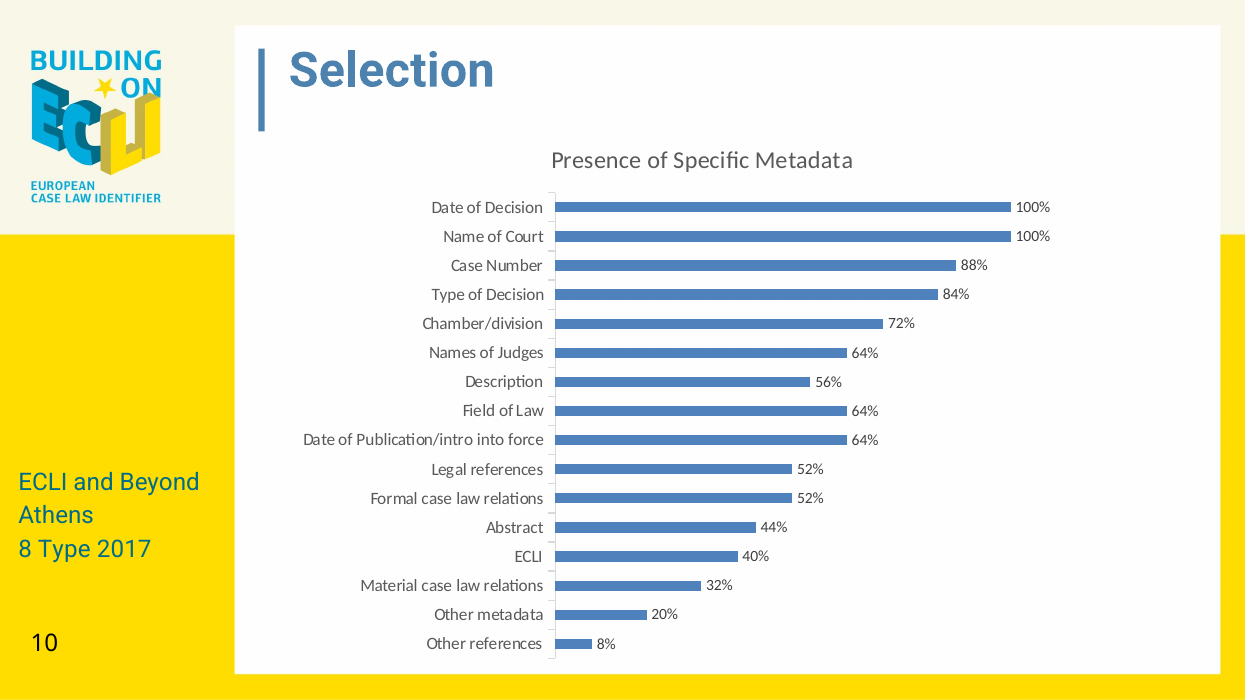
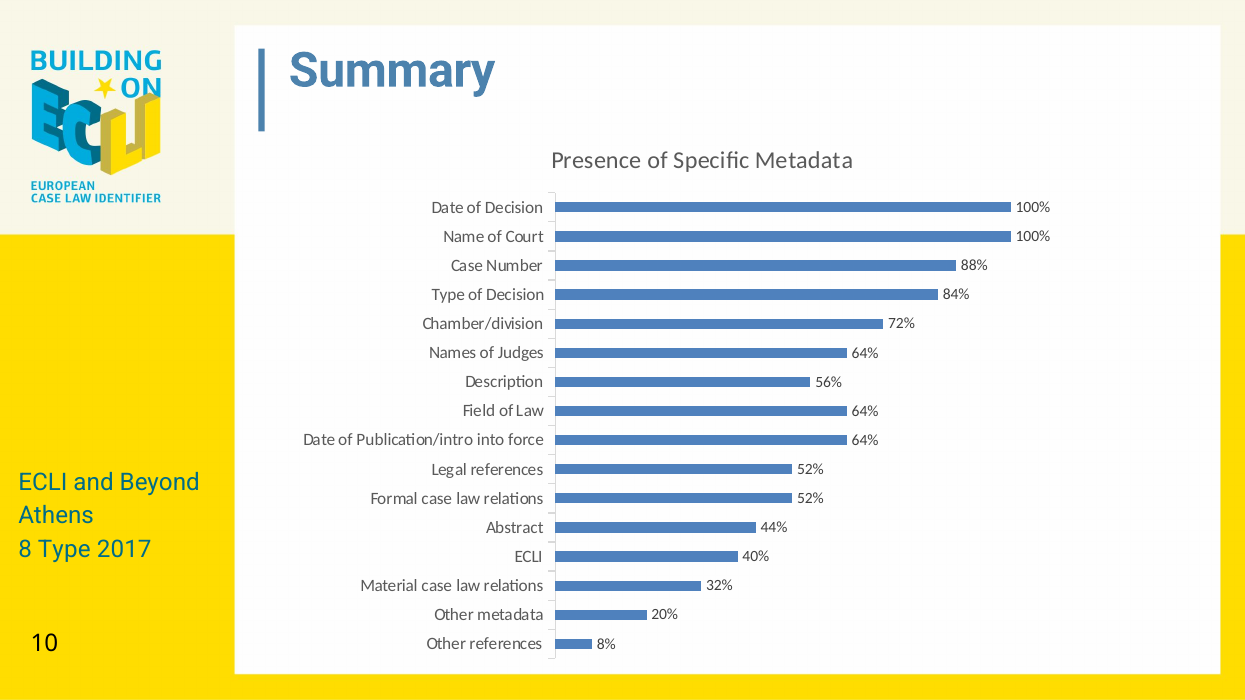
Selection: Selection -> Summary
